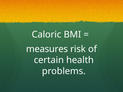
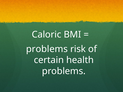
measures at (47, 49): measures -> problems
